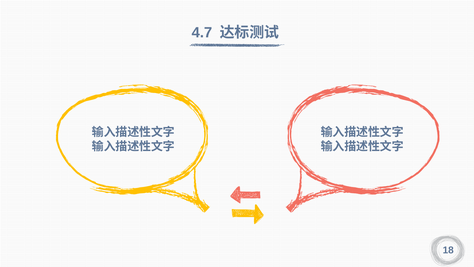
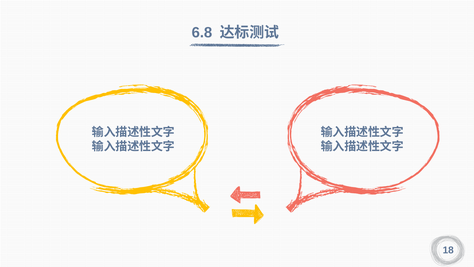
4.7: 4.7 -> 6.8
